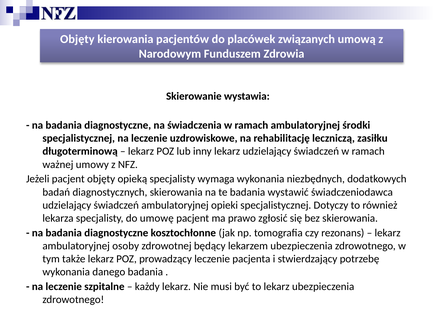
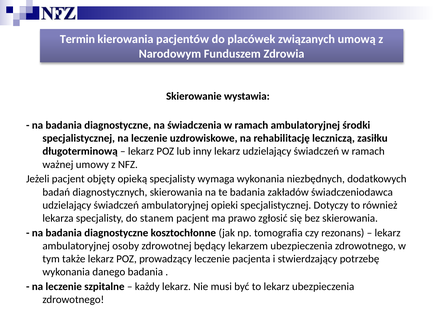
Objęty at (77, 39): Objęty -> Termin
wystawić: wystawić -> zakładów
umowę: umowę -> stanem
